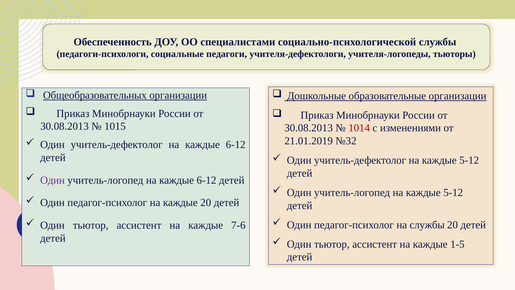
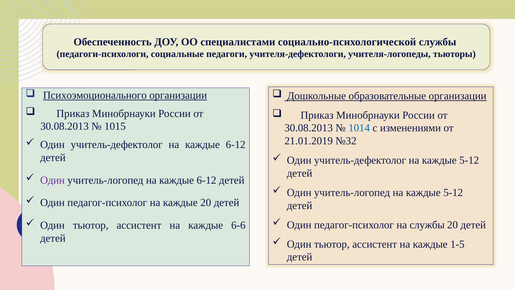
Общеобразовательных: Общеобразовательных -> Психоэмоционального
1014 colour: red -> blue
7-6: 7-6 -> 6-6
